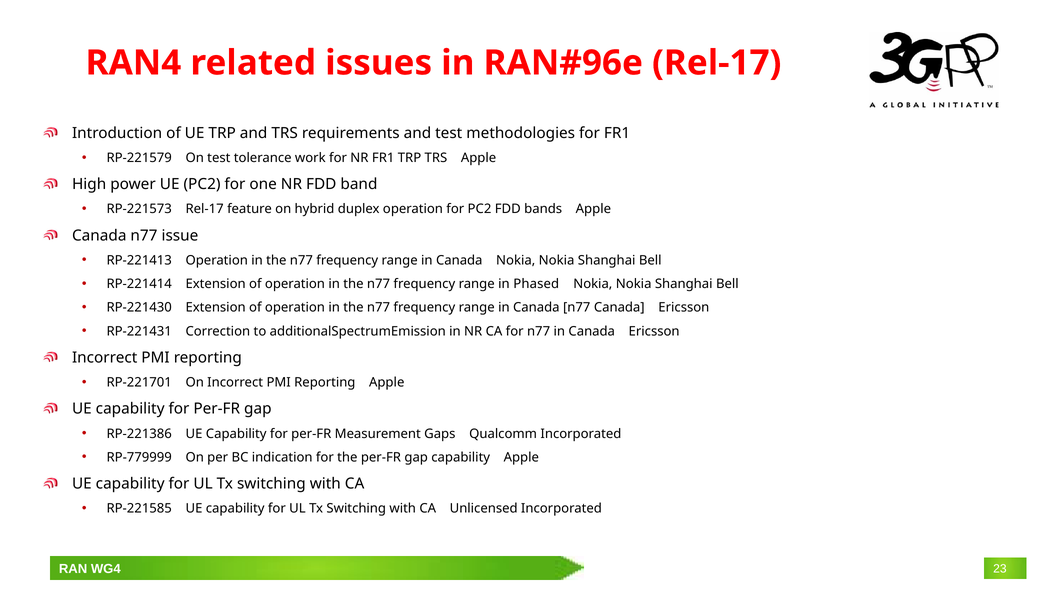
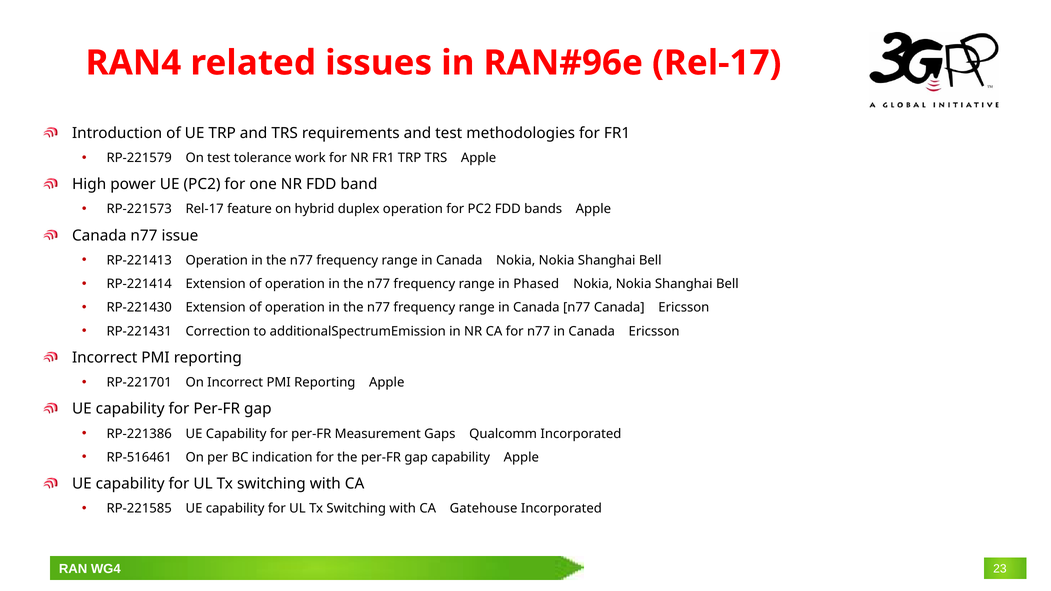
RP‑779999: RP‑779999 -> RP‑516461
Unlicensed: Unlicensed -> Gatehouse
